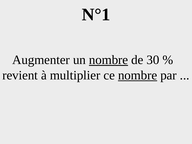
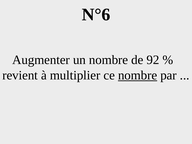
N°1: N°1 -> N°6
nombre at (109, 60) underline: present -> none
30: 30 -> 92
